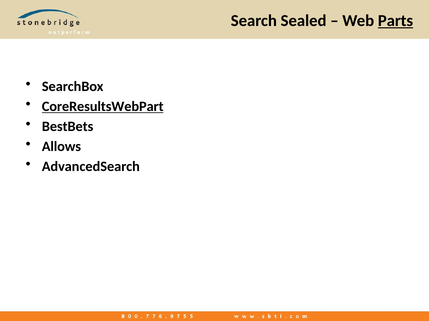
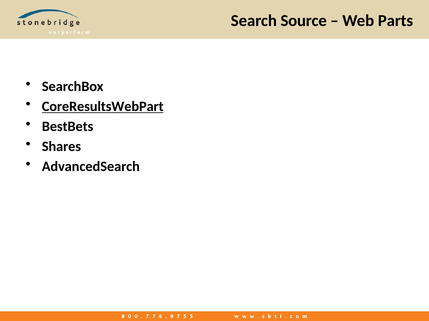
Sealed: Sealed -> Source
Parts underline: present -> none
Allows: Allows -> Shares
